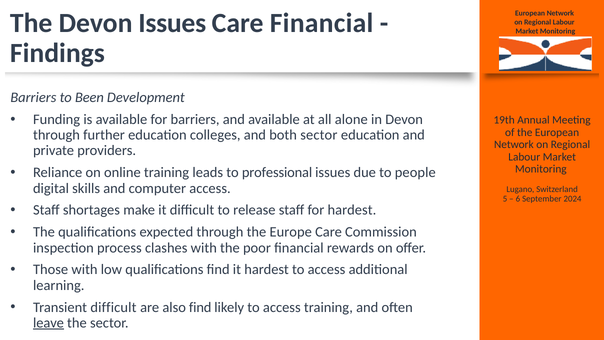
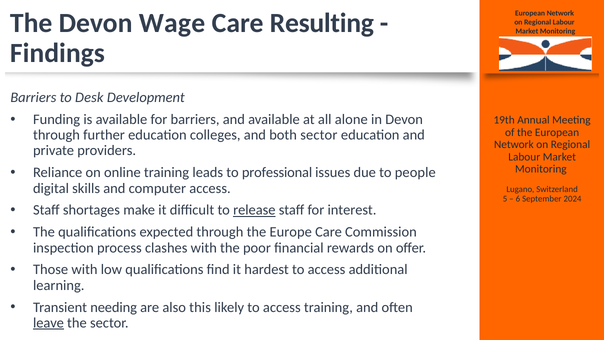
Devon Issues: Issues -> Wage
Care Financial: Financial -> Resulting
Been: Been -> Desk
release underline: none -> present
for hardest: hardest -> interest
Transient difficult: difficult -> needing
also find: find -> this
